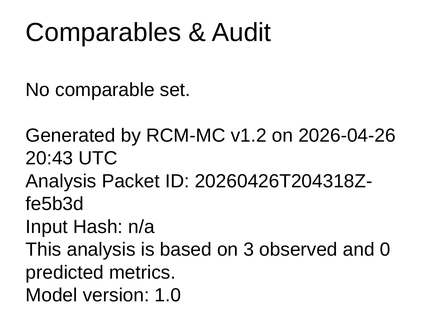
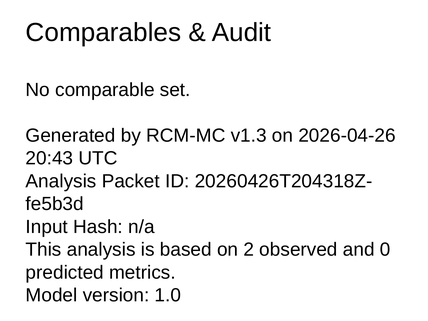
v1.2: v1.2 -> v1.3
3: 3 -> 2
